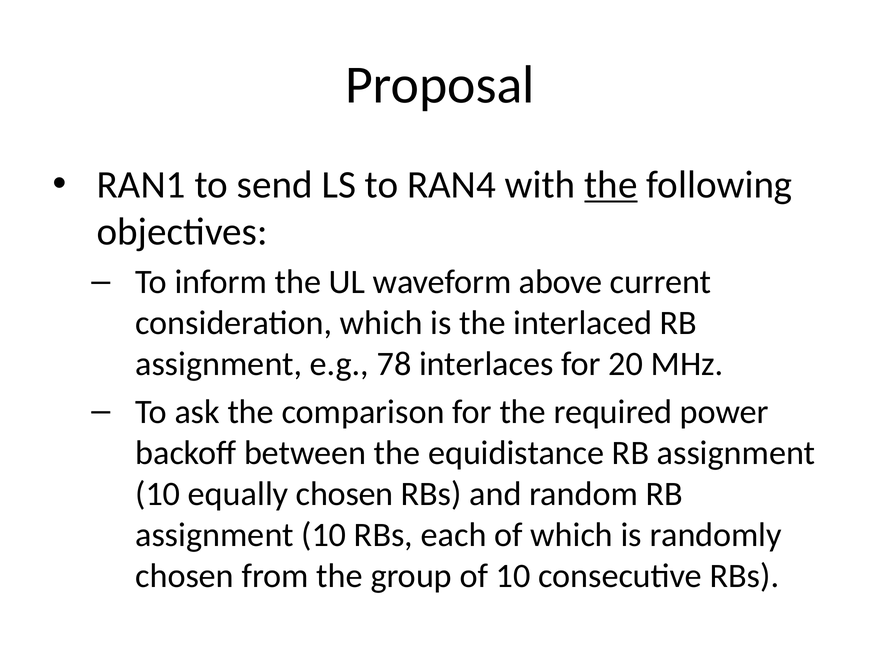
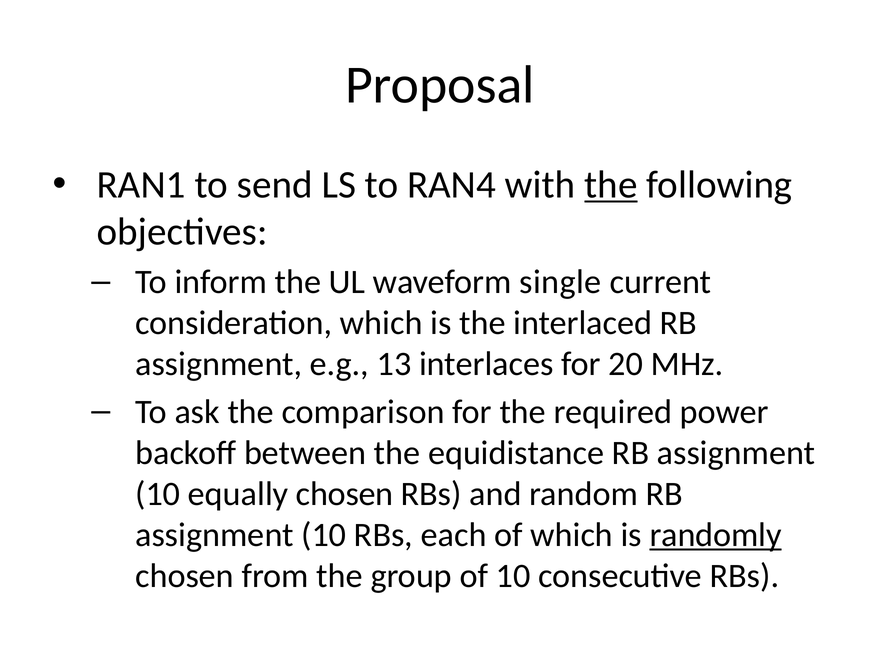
above: above -> single
78: 78 -> 13
randomly underline: none -> present
